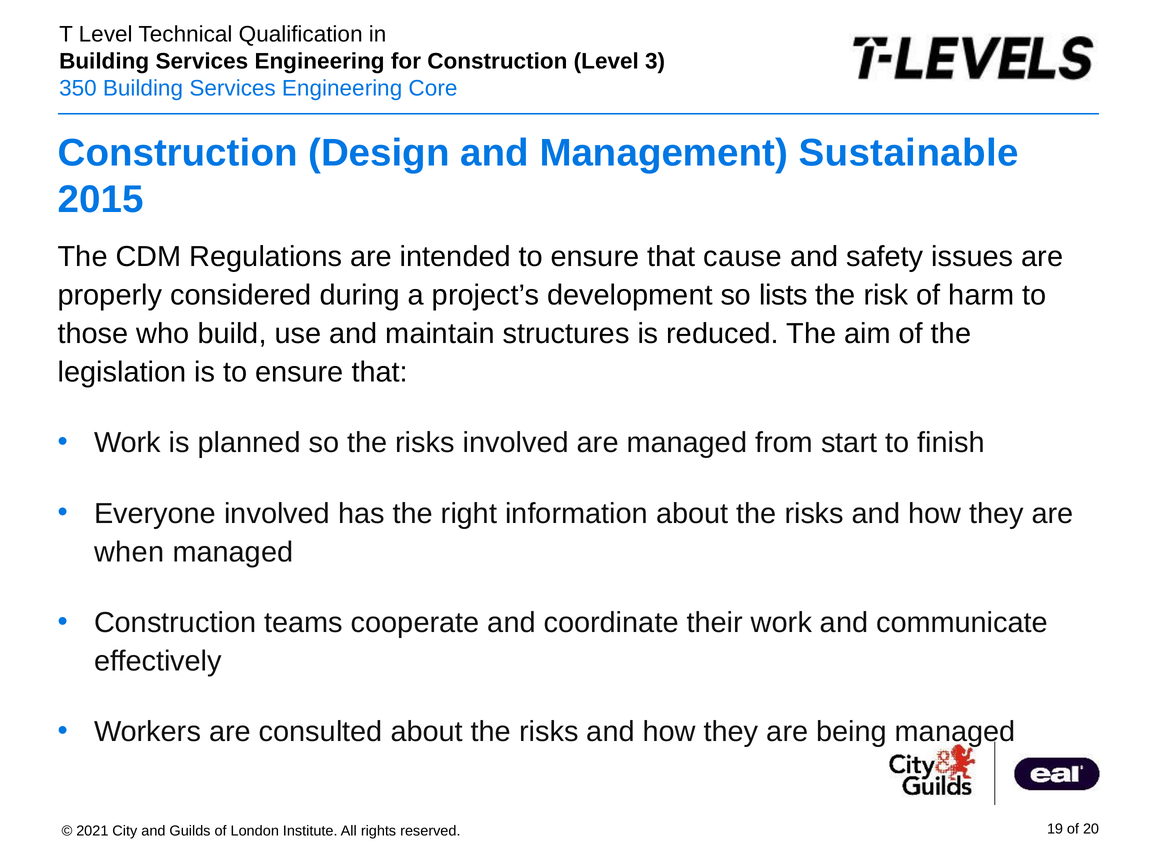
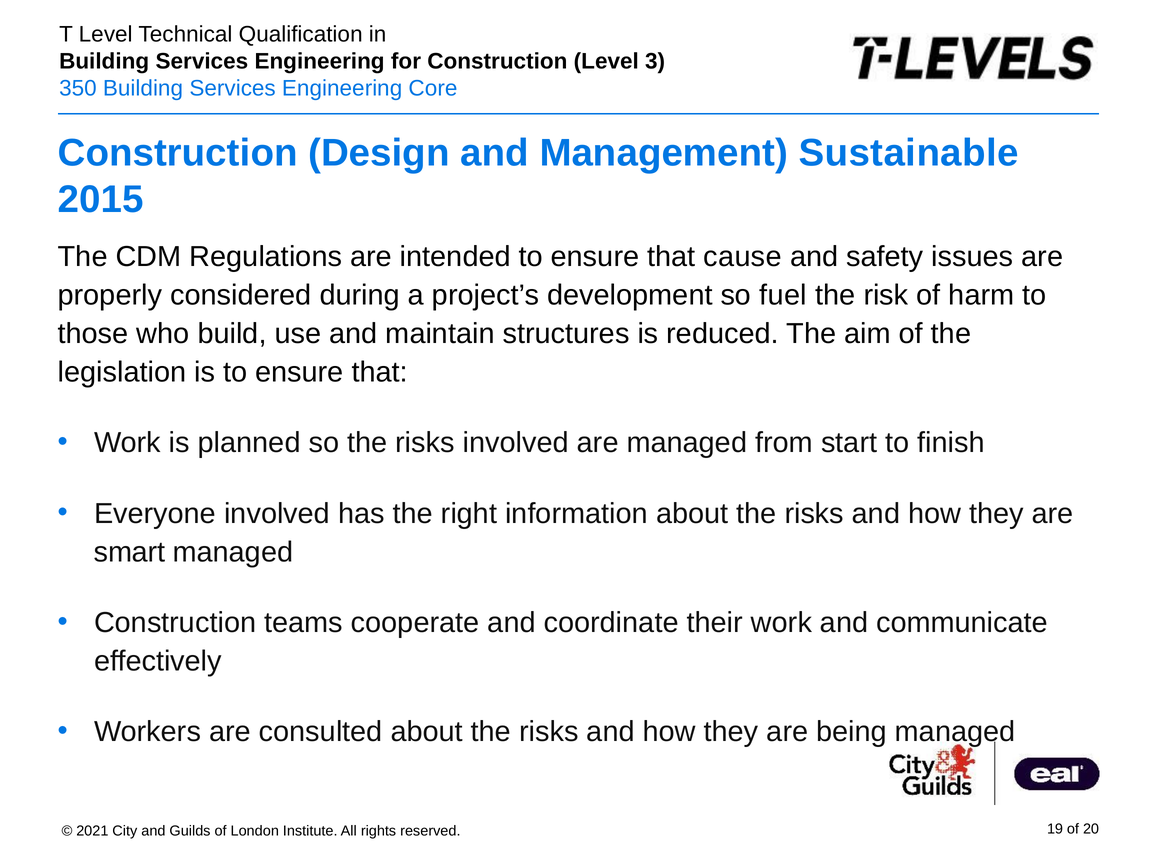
lists: lists -> fuel
when: when -> smart
